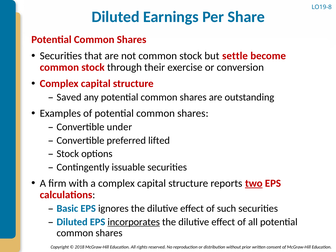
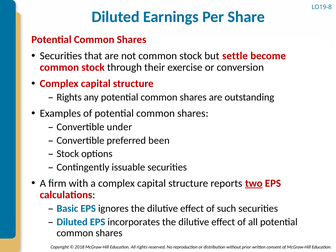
Saved at (69, 97): Saved -> Rights
lifted: lifted -> been
incorporates underline: present -> none
